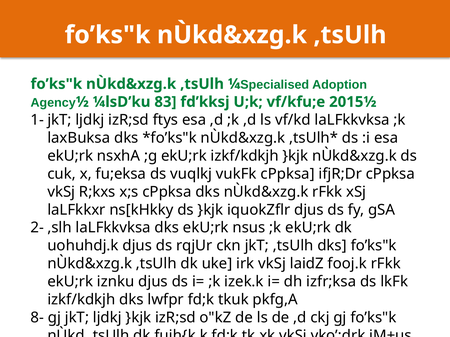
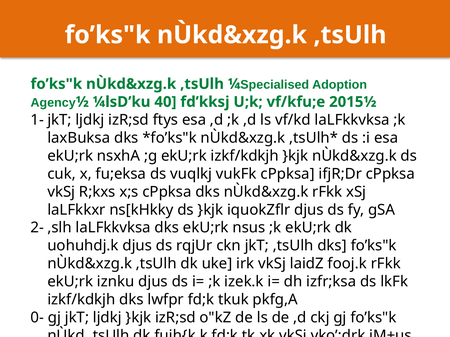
83: 83 -> 40
8-: 8- -> 0-
